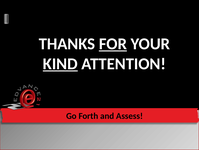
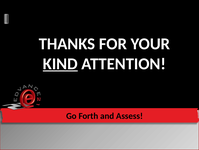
FOR underline: present -> none
